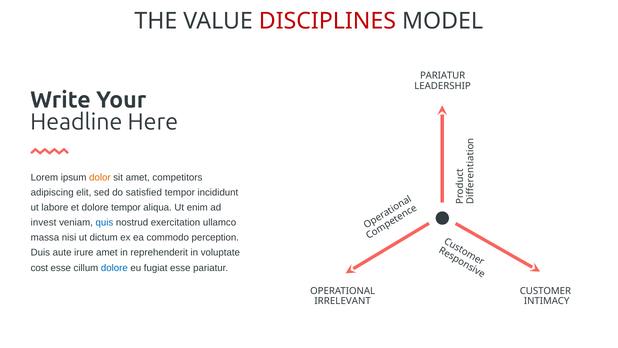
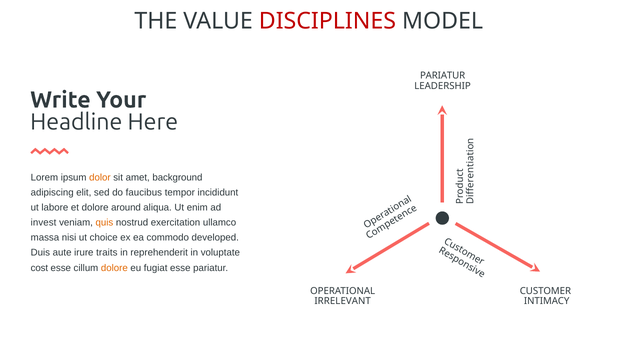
competitors: competitors -> background
satisfied: satisfied -> faucibus
dolore tempor: tempor -> around
quis colour: blue -> orange
dictum: dictum -> choice
perception: perception -> developed
irure amet: amet -> traits
dolore at (114, 268) colour: blue -> orange
